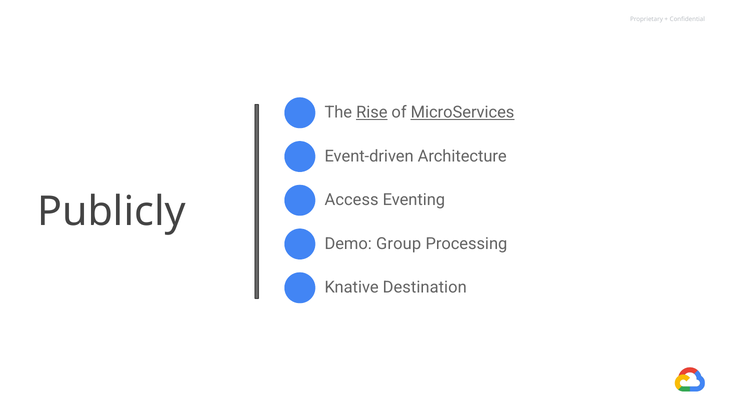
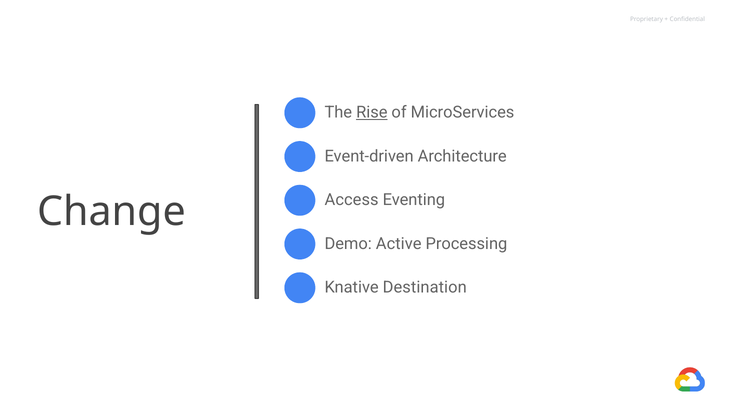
MicroServices underline: present -> none
Publicly: Publicly -> Change
Group: Group -> Active
